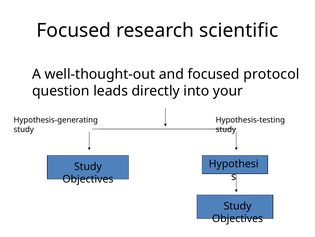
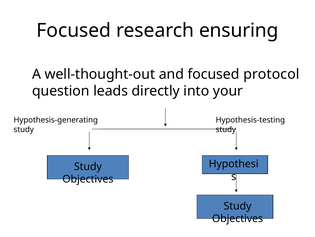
scientific: scientific -> ensuring
